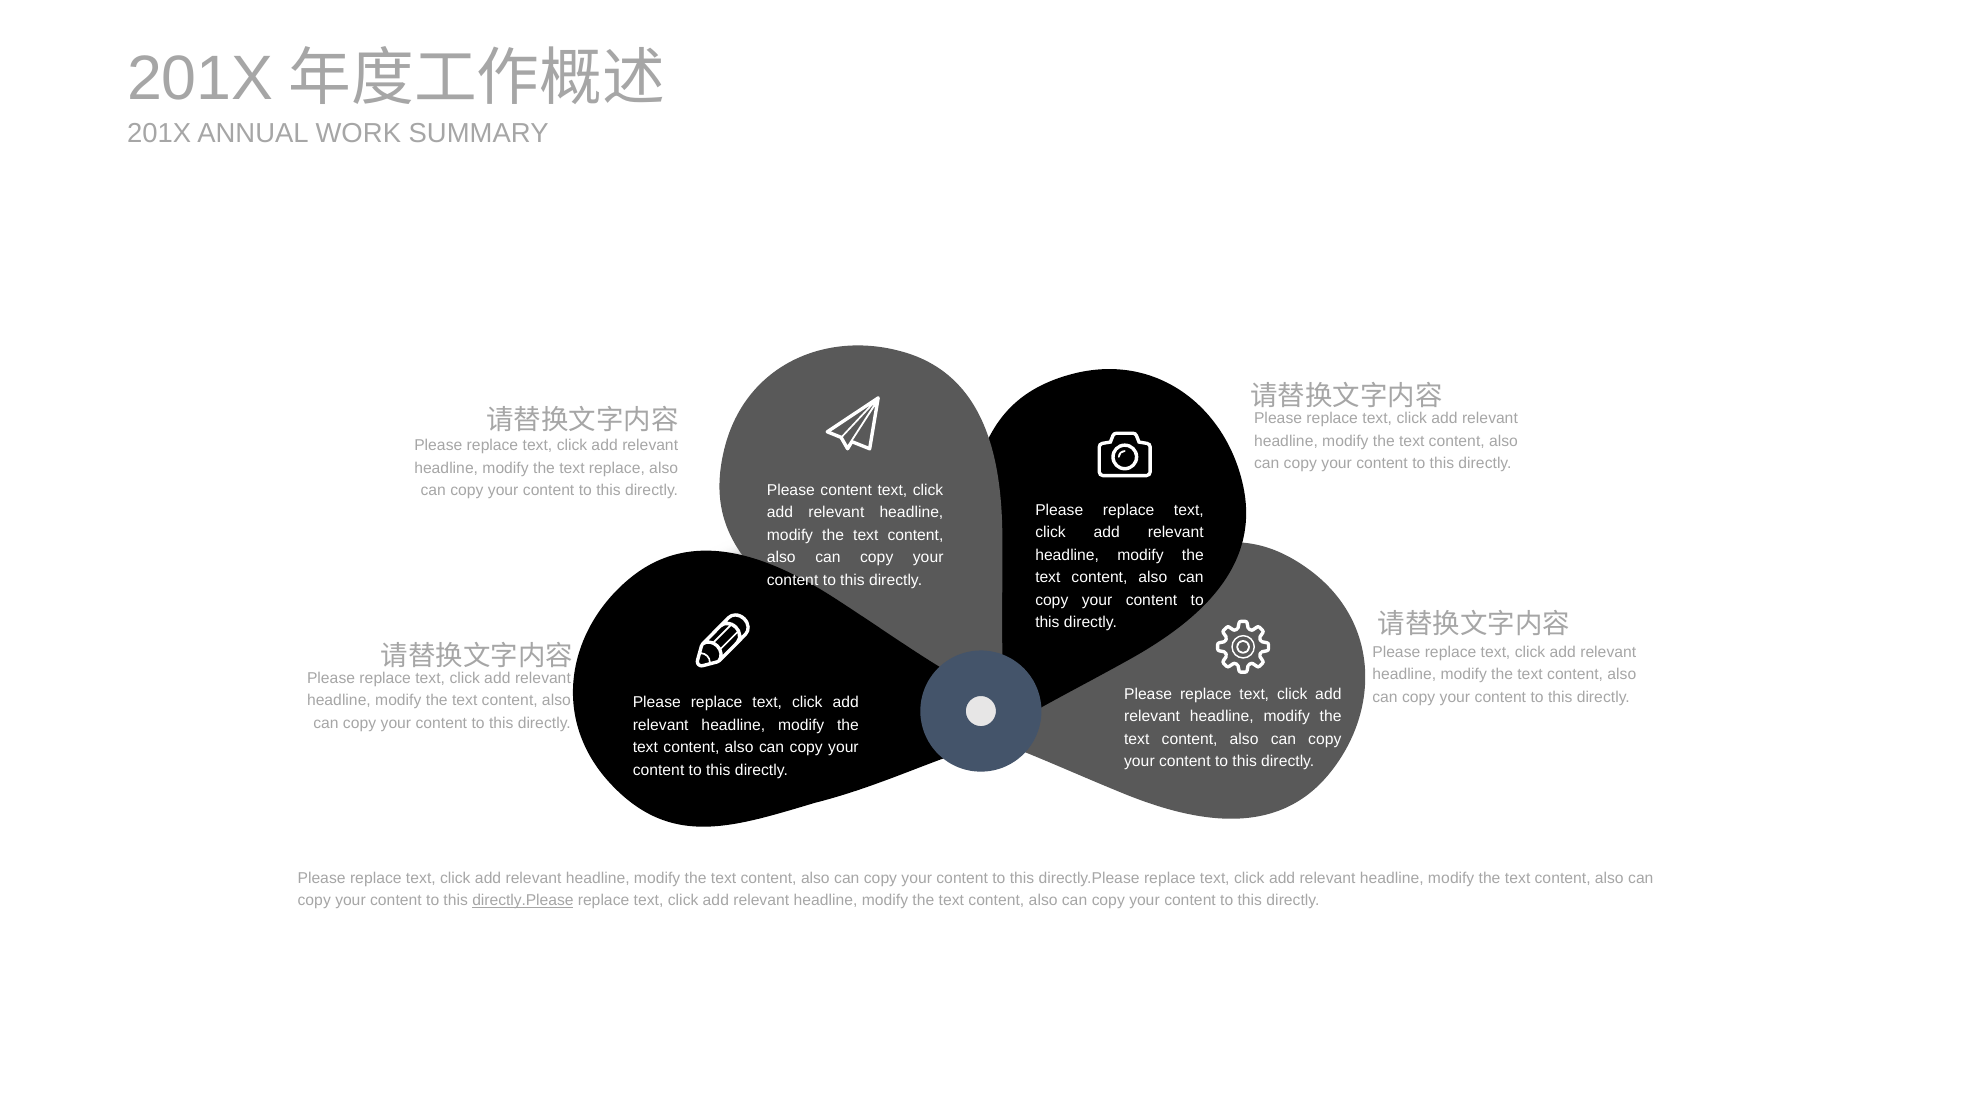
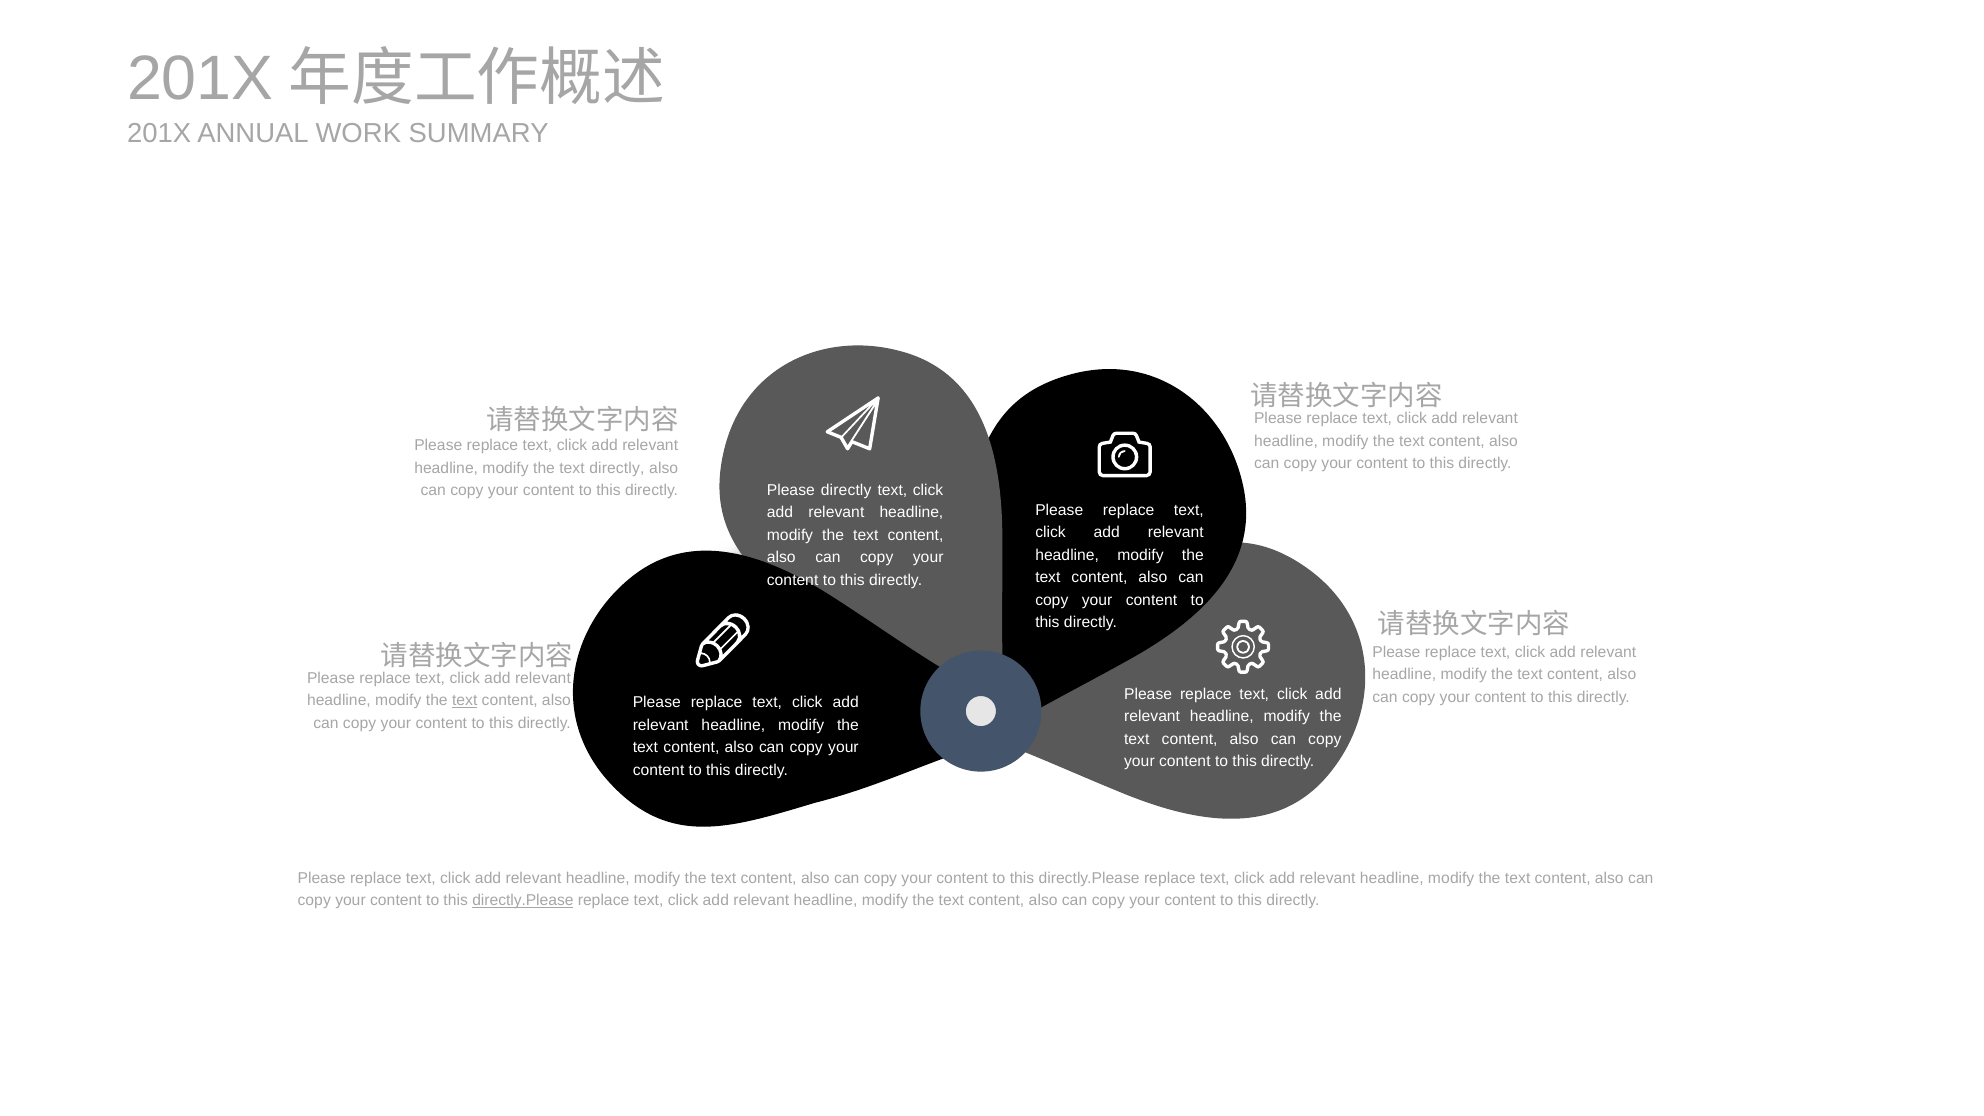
text replace: replace -> directly
Please content: content -> directly
text at (465, 701) underline: none -> present
